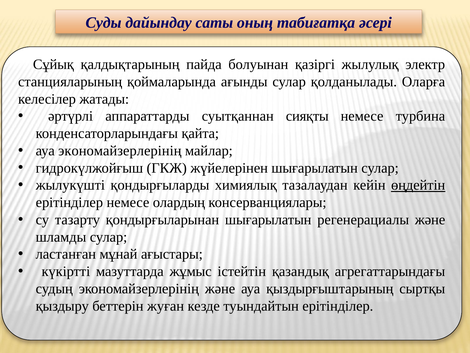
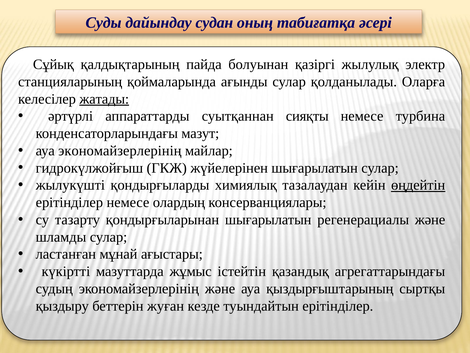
саты: саты -> судан
жатады underline: none -> present
қайта: қайта -> мазут
